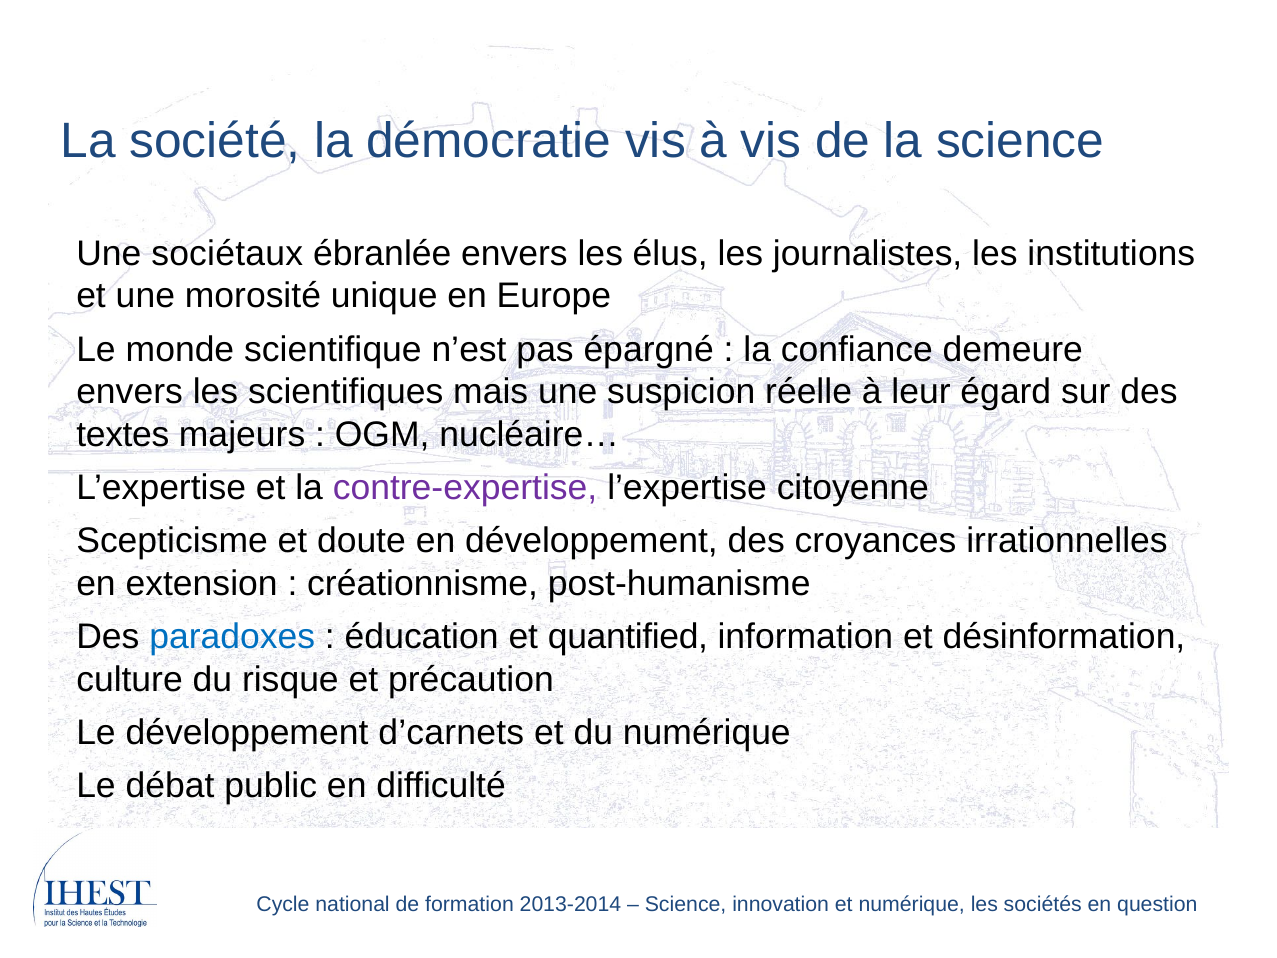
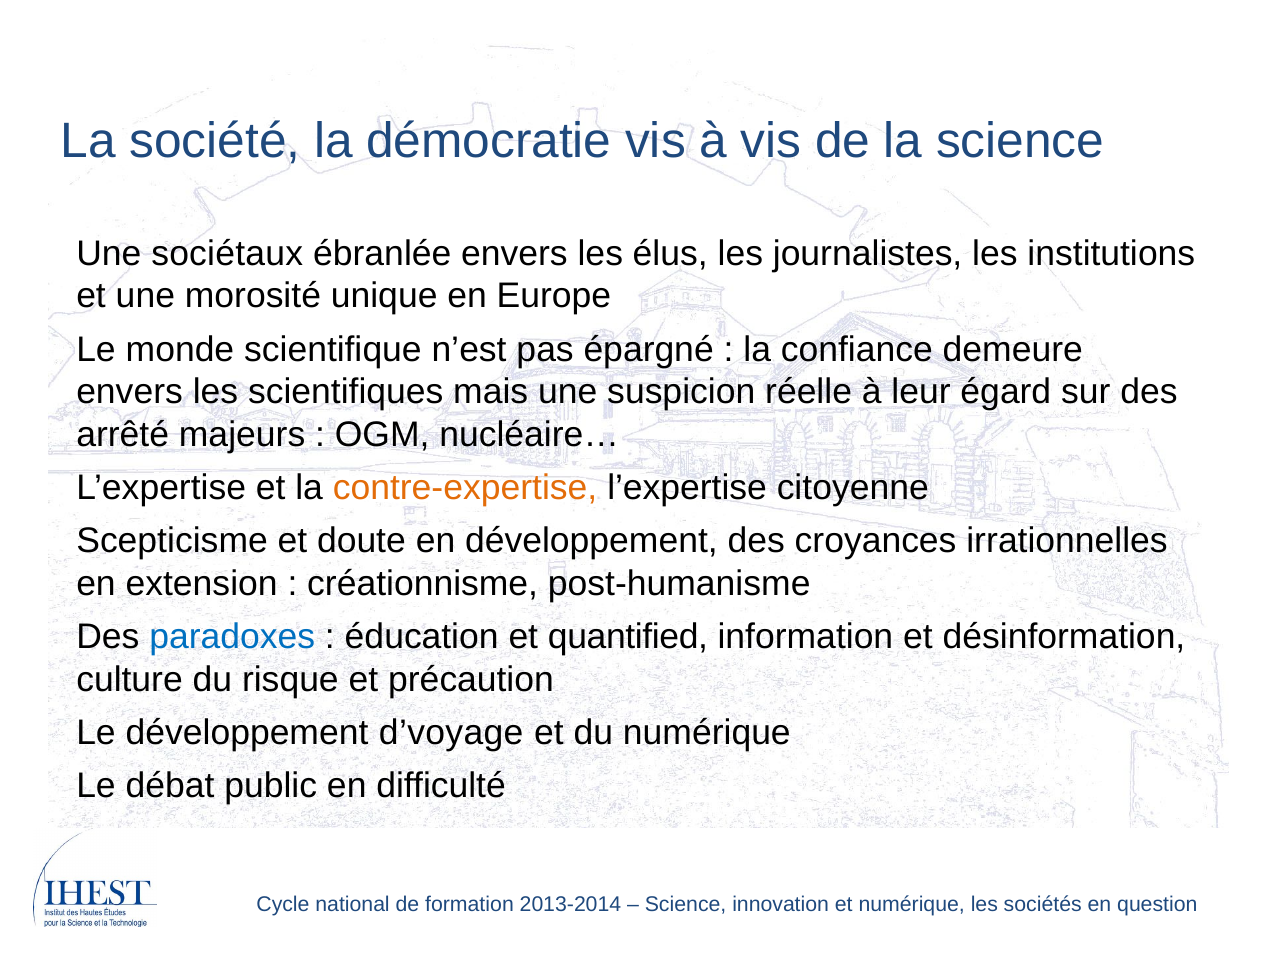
textes: textes -> arrêté
contre-expertise colour: purple -> orange
d’carnets: d’carnets -> d’voyage
